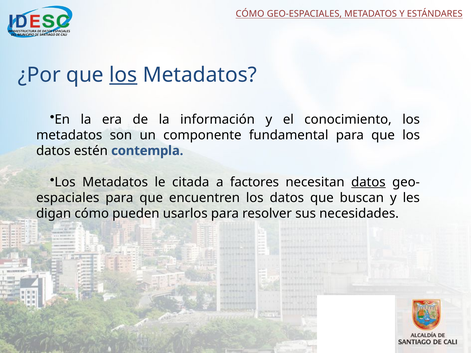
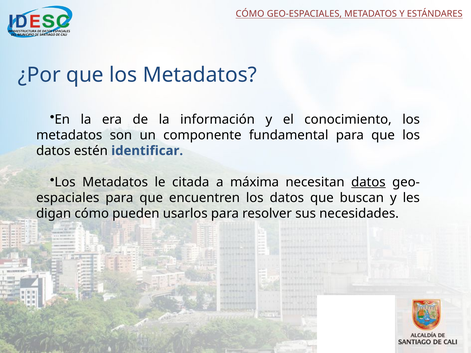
los at (123, 75) underline: present -> none
contempla: contempla -> identificar
factores: factores -> máxima
